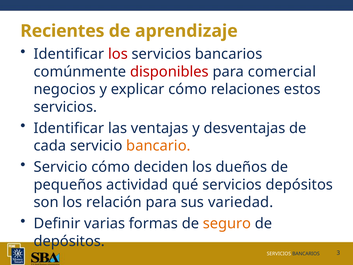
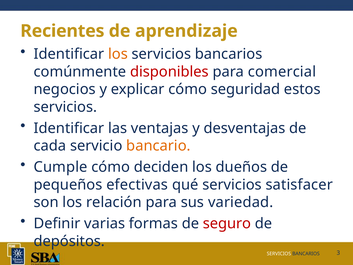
los at (118, 54) colour: red -> orange
relaciones: relaciones -> seguridad
Servicio at (61, 167): Servicio -> Cumple
actividad: actividad -> efectivas
servicios depósitos: depósitos -> satisfacer
seguro colour: orange -> red
